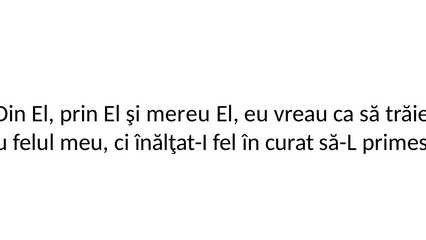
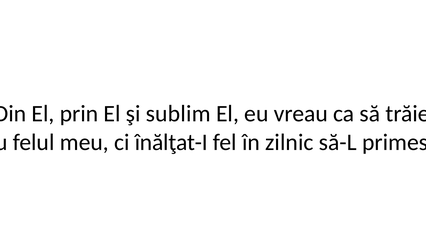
mereu: mereu -> sublim
curat: curat -> zilnic
